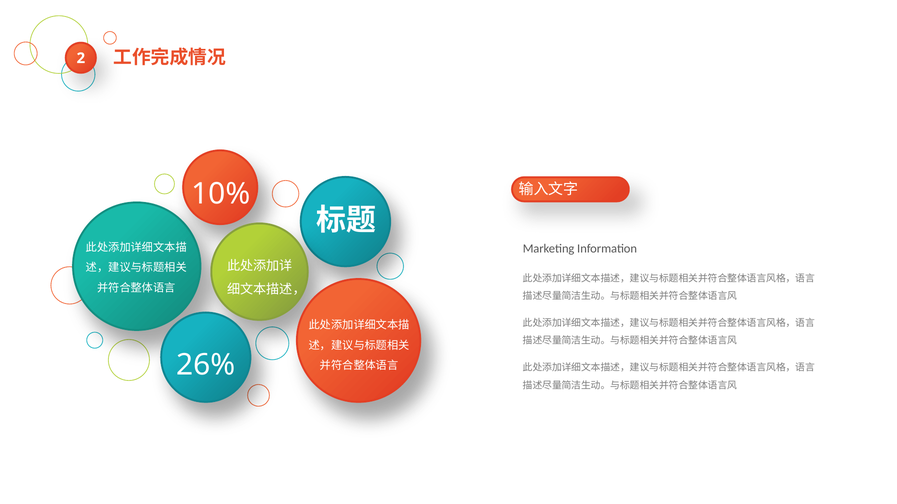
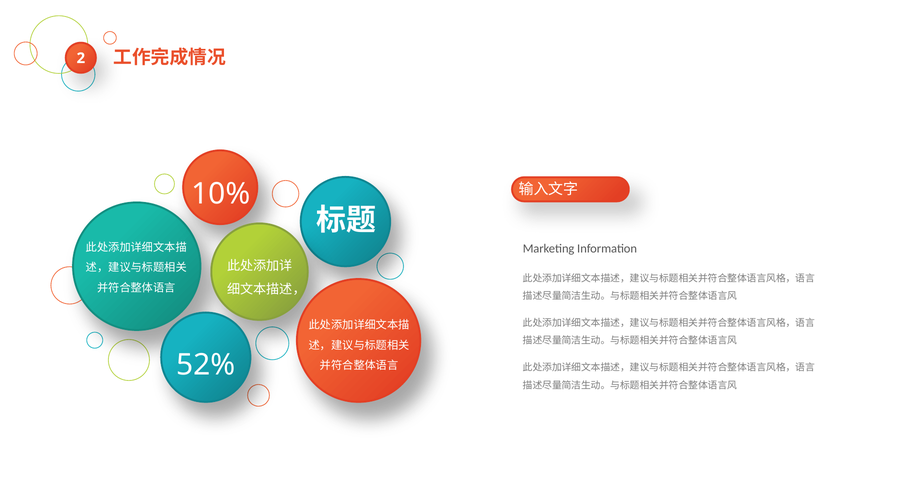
26%: 26% -> 52%
